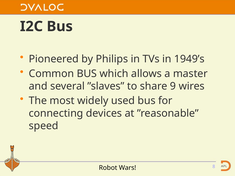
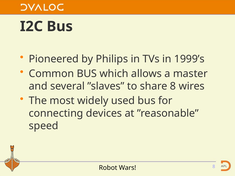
1949’s: 1949’s -> 1999’s
share 9: 9 -> 8
